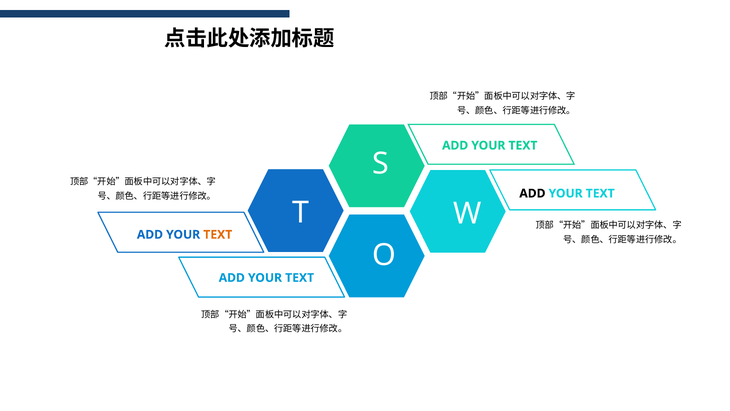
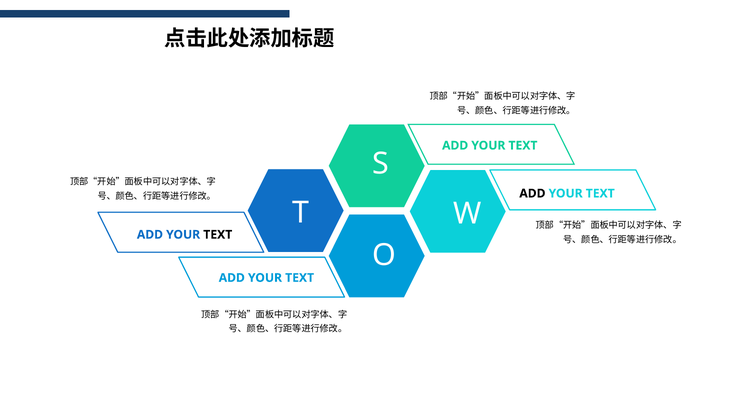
TEXT at (218, 234) colour: orange -> black
